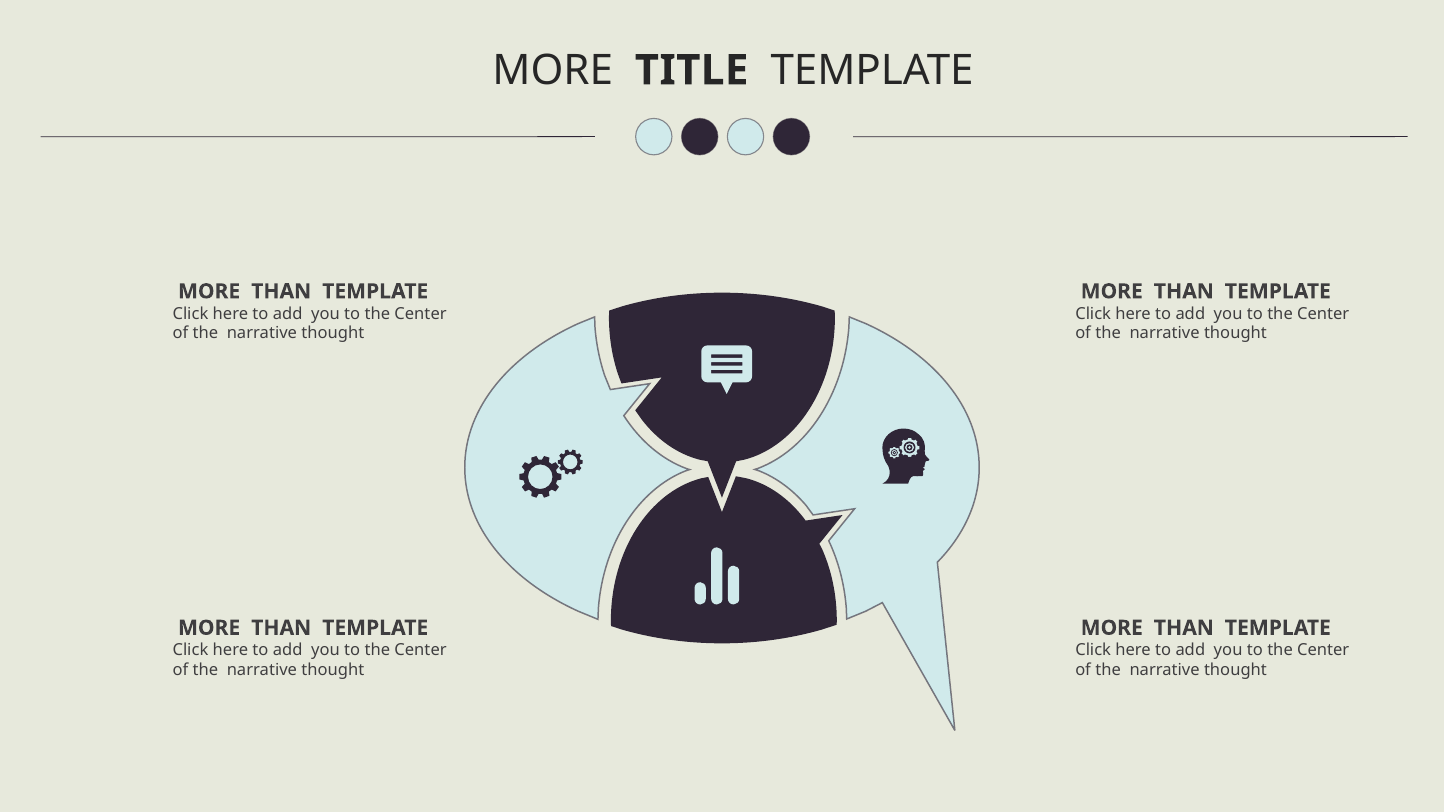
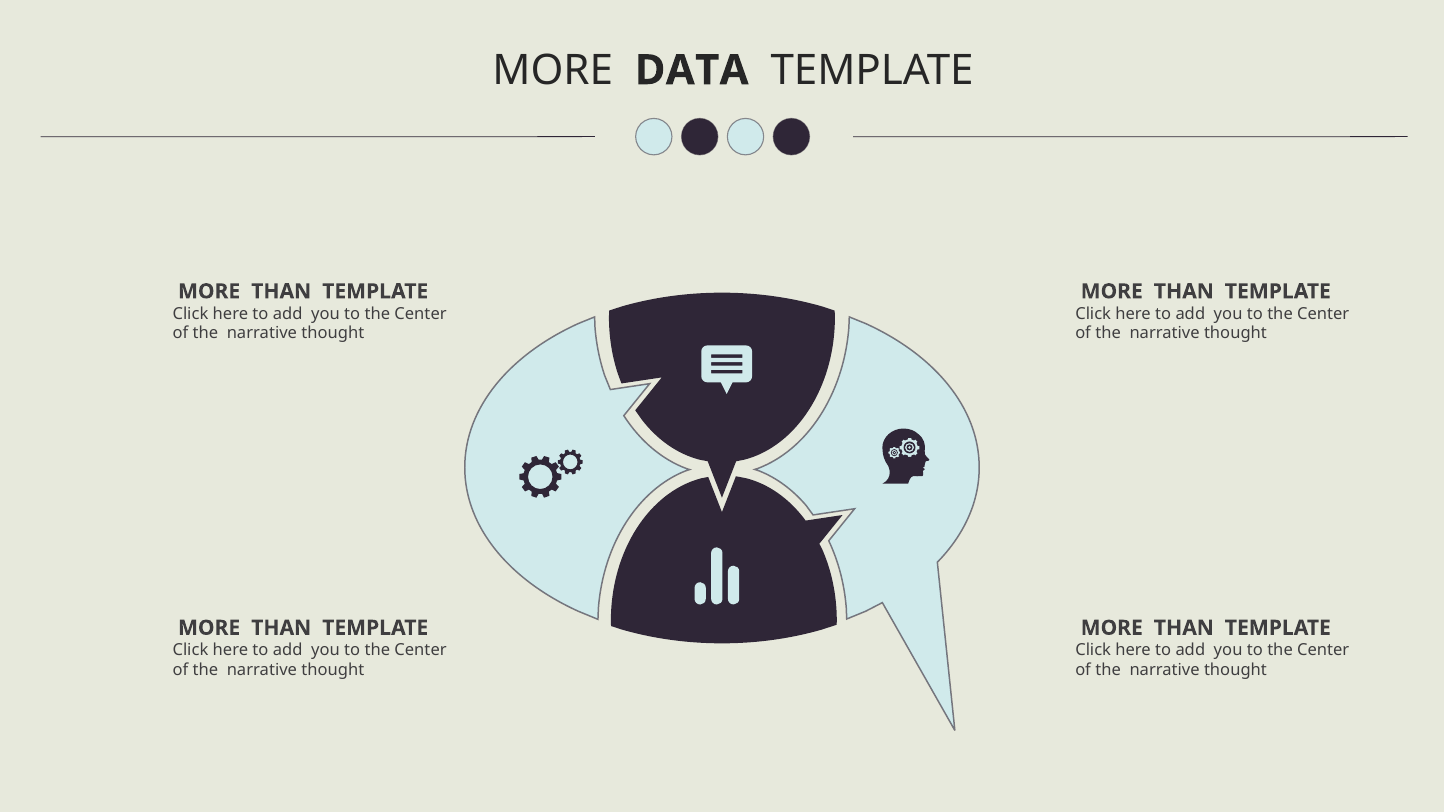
TITLE: TITLE -> DATA
